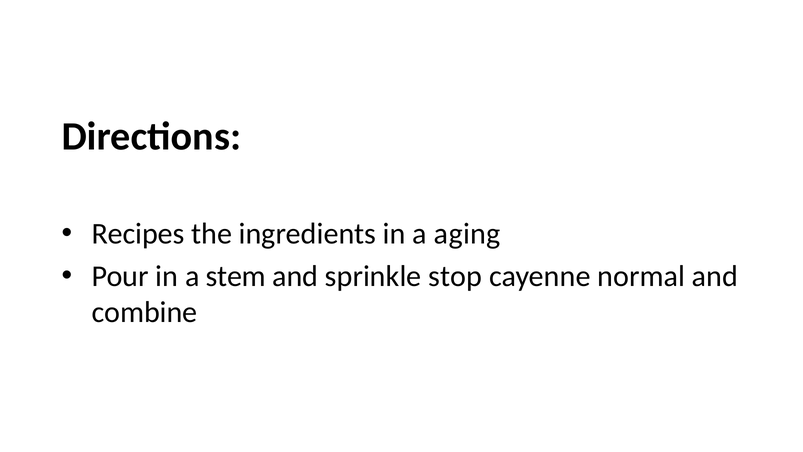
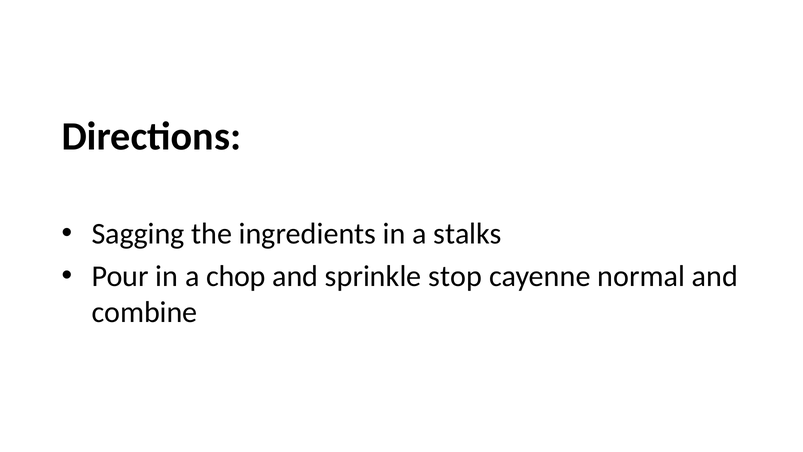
Recipes: Recipes -> Sagging
aging: aging -> stalks
stem: stem -> chop
